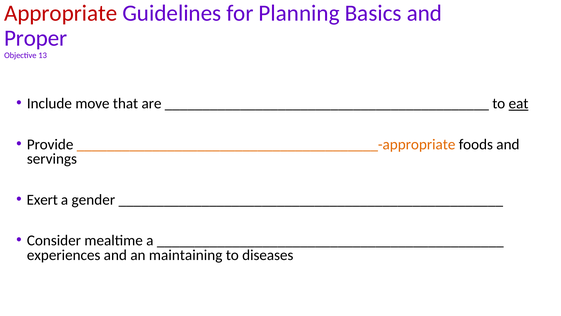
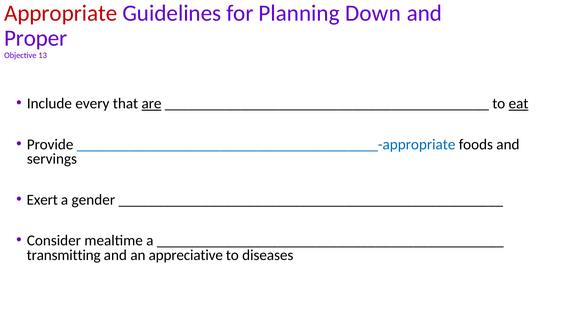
Basics: Basics -> Down
move: move -> every
are underline: none -> present
________________________________________-appropriate colour: orange -> blue
experiences: experiences -> transmitting
maintaining: maintaining -> appreciative
